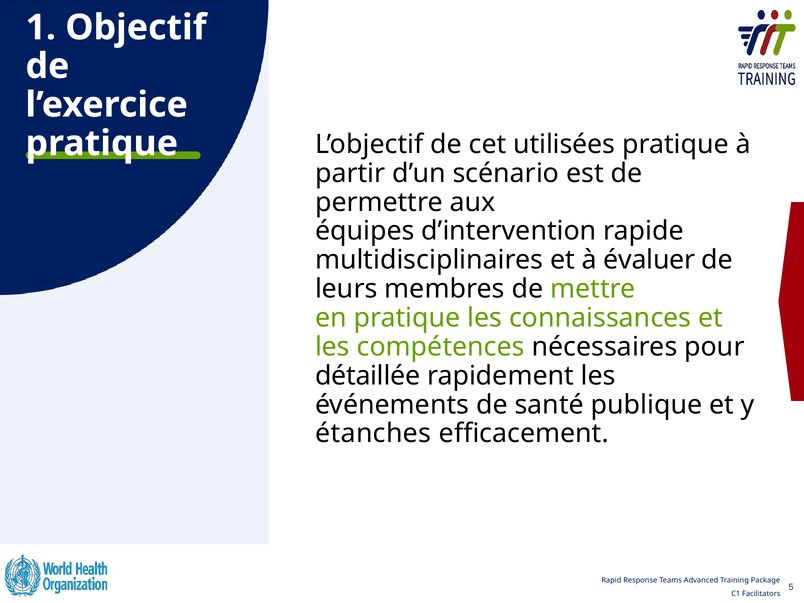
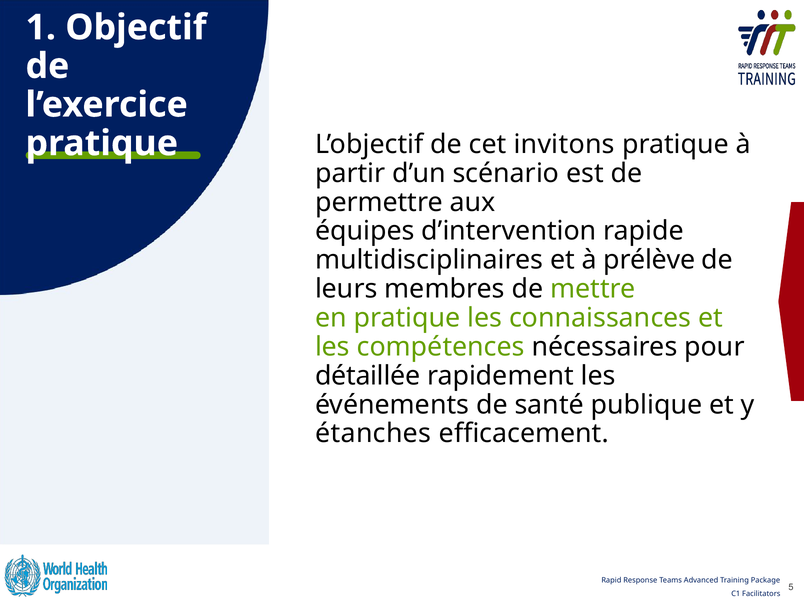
utilisées: utilisées -> invitons
évaluer: évaluer -> prélève
